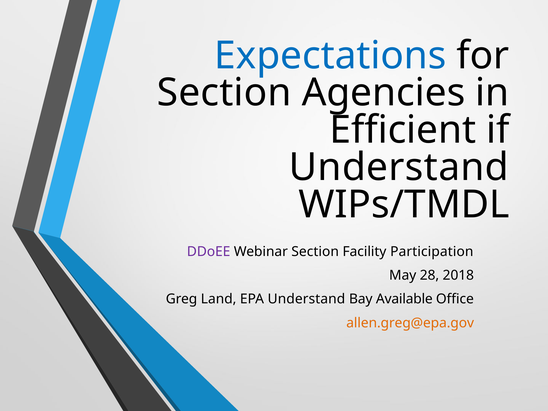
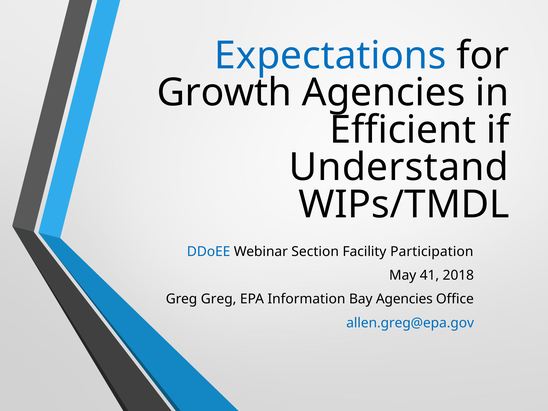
Section at (224, 93): Section -> Growth
DDoEE colour: purple -> blue
28: 28 -> 41
Greg Land: Land -> Greg
EPA Understand: Understand -> Information
Bay Available: Available -> Agencies
allen.greg@epa.gov colour: orange -> blue
